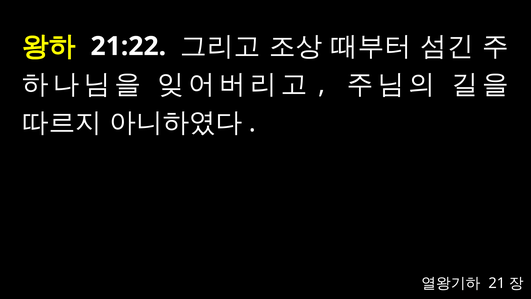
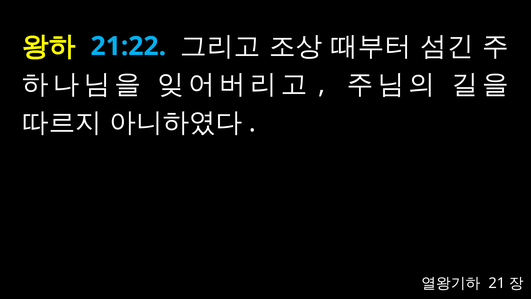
21:22 colour: white -> light blue
